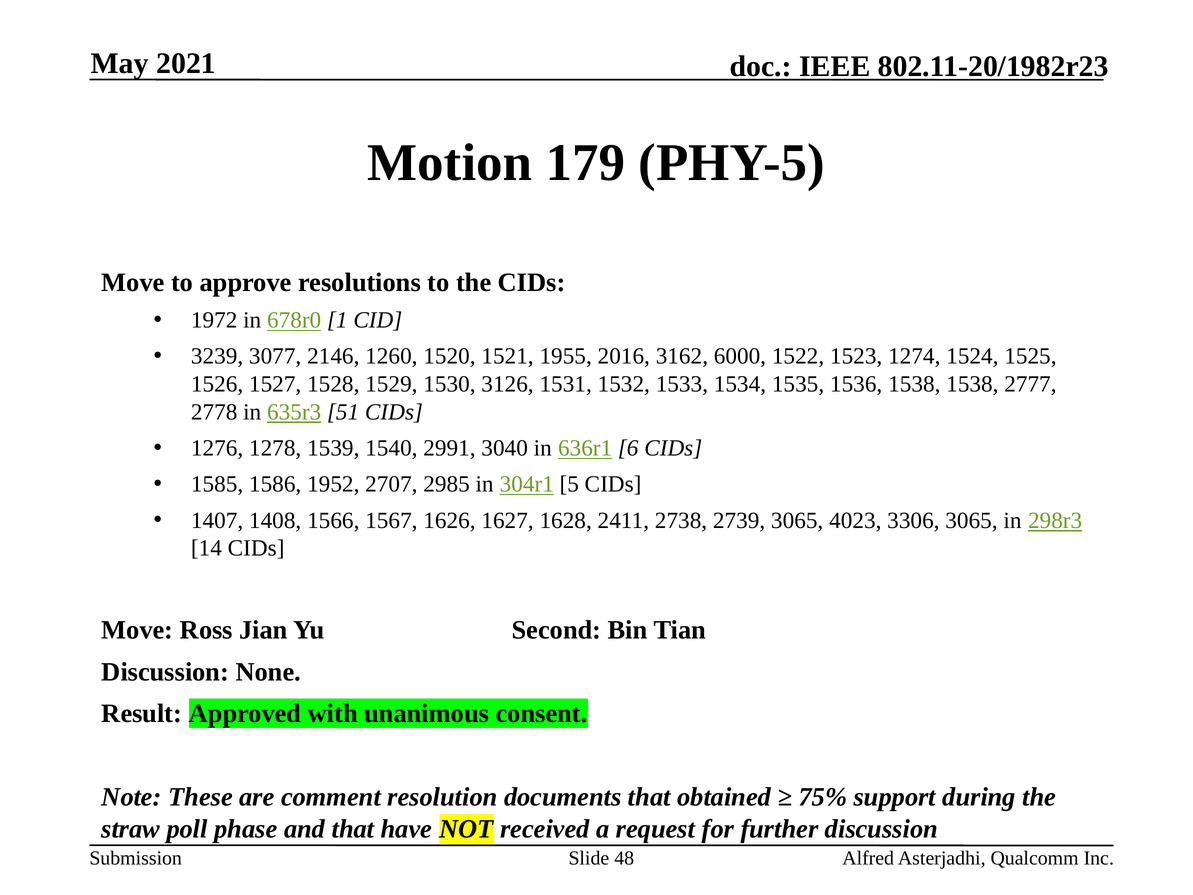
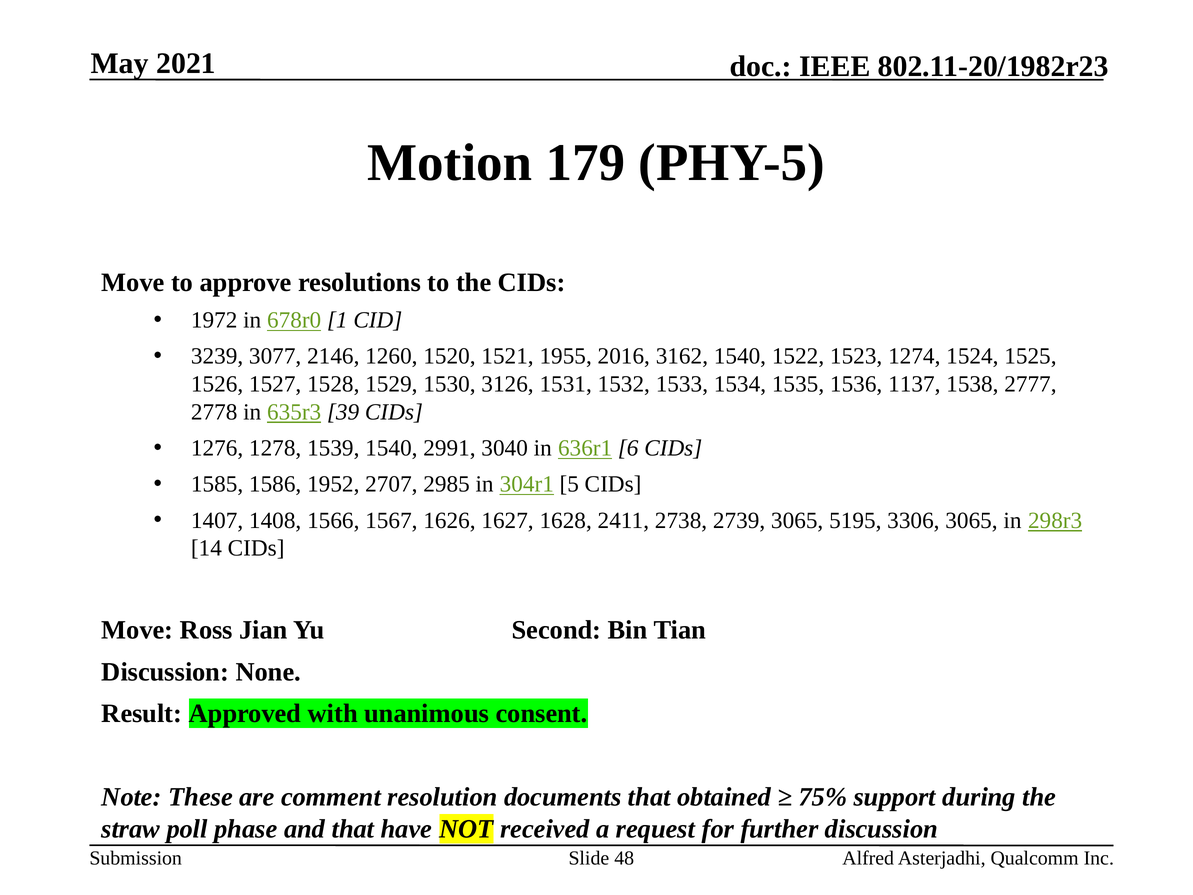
3162 6000: 6000 -> 1540
1536 1538: 1538 -> 1137
51: 51 -> 39
4023: 4023 -> 5195
